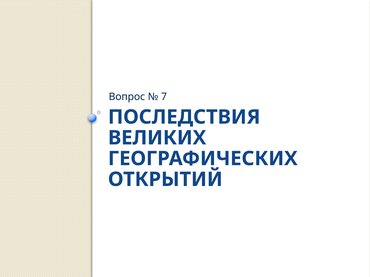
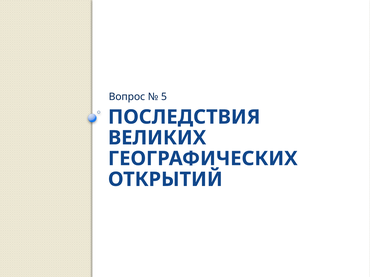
7: 7 -> 5
